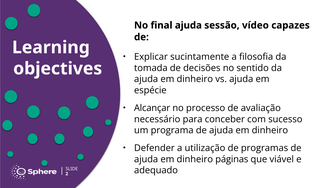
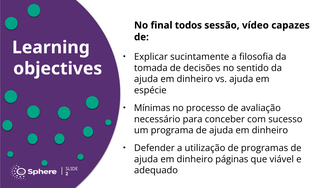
final ajuda: ajuda -> todos
Alcançar: Alcançar -> Mínimas
